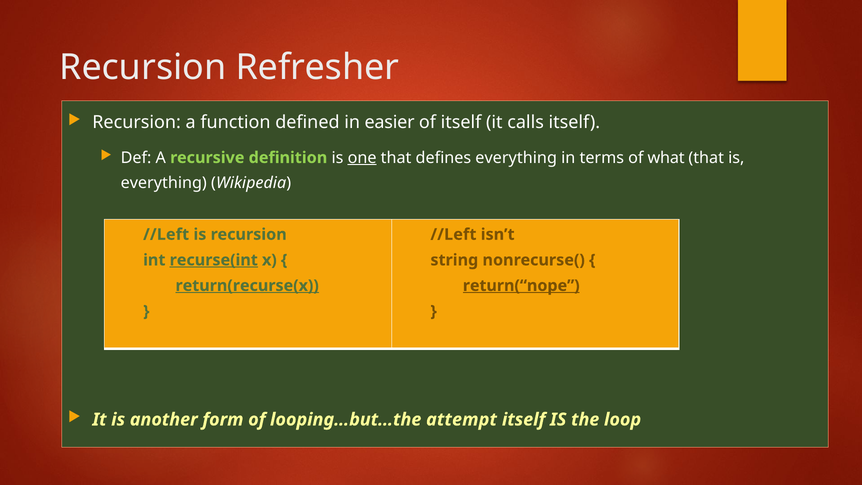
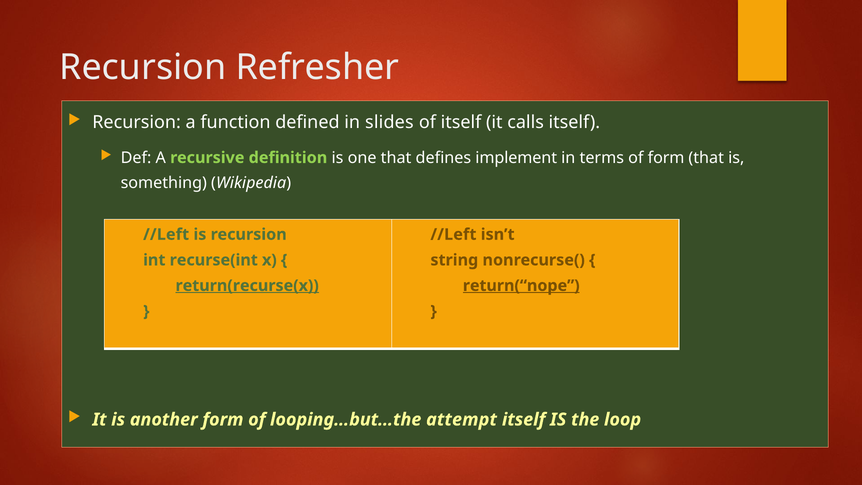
easier: easier -> slides
one underline: present -> none
defines everything: everything -> implement
of what: what -> form
everything at (164, 183): everything -> something
recurse(int underline: present -> none
